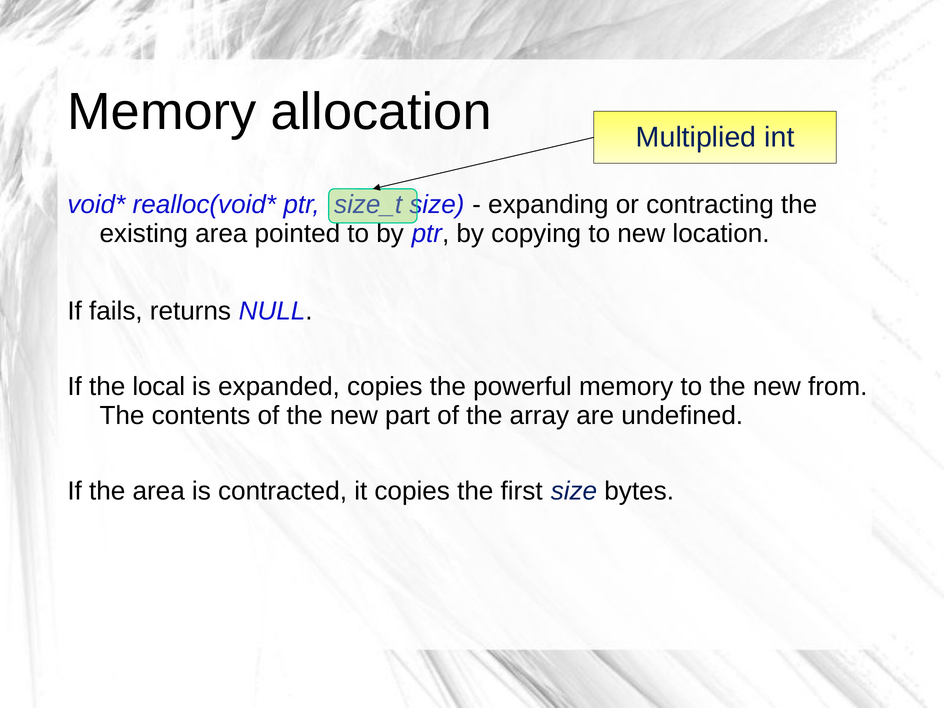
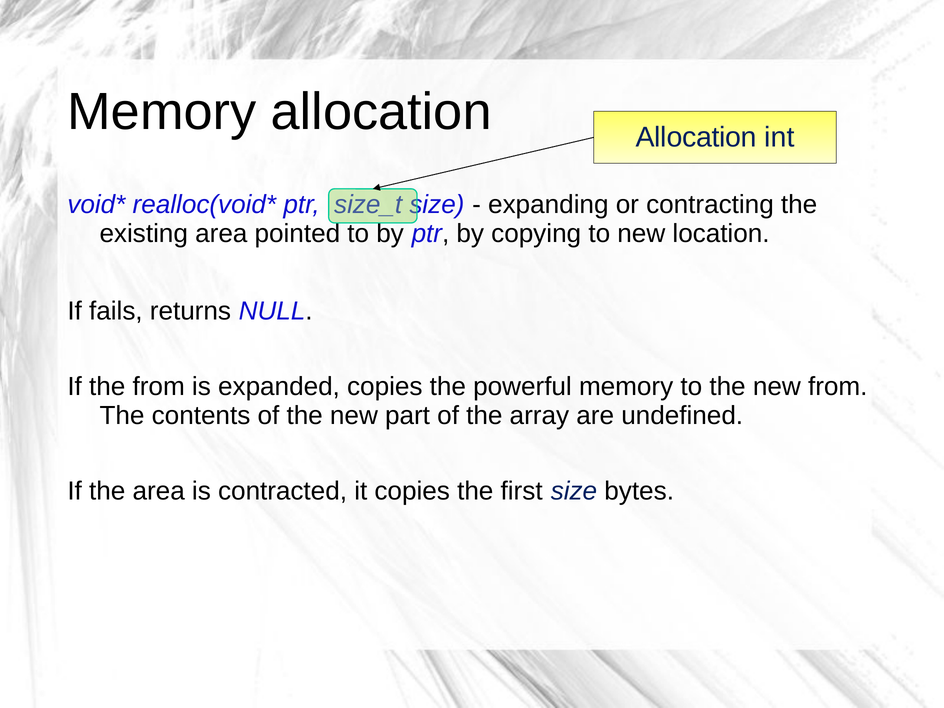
Multiplied at (696, 137): Multiplied -> Allocation
the local: local -> from
